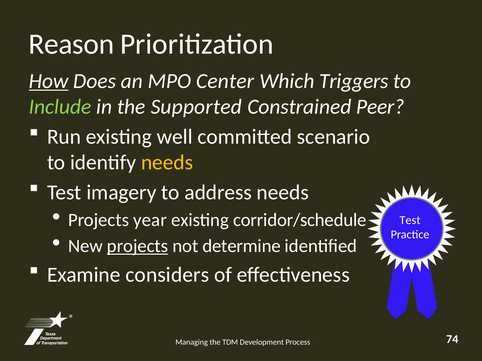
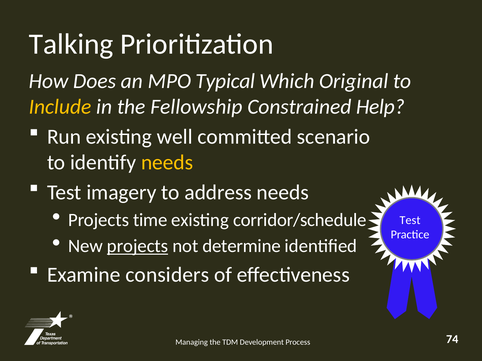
Reason: Reason -> Talking
How underline: present -> none
Center: Center -> Typical
Triggers: Triggers -> Original
Include colour: light green -> yellow
Supported: Supported -> Fellowship
Peer: Peer -> Help
year: year -> time
